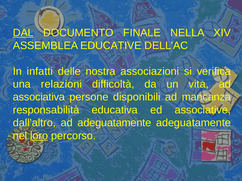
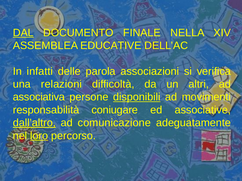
nostra: nostra -> parola
vita: vita -> altri
disponibili underline: none -> present
mancanza: mancanza -> movimenti
educativa: educativa -> coniugare
dall’altro underline: none -> present
ad adeguatamente: adeguatamente -> comunicazione
